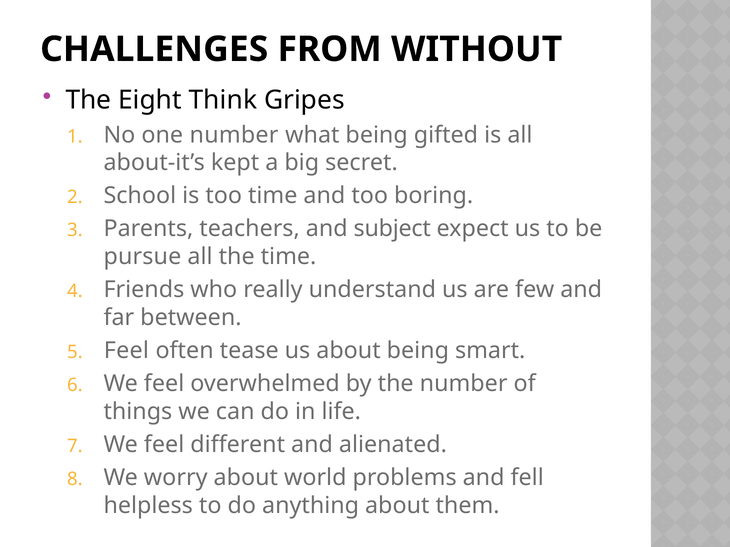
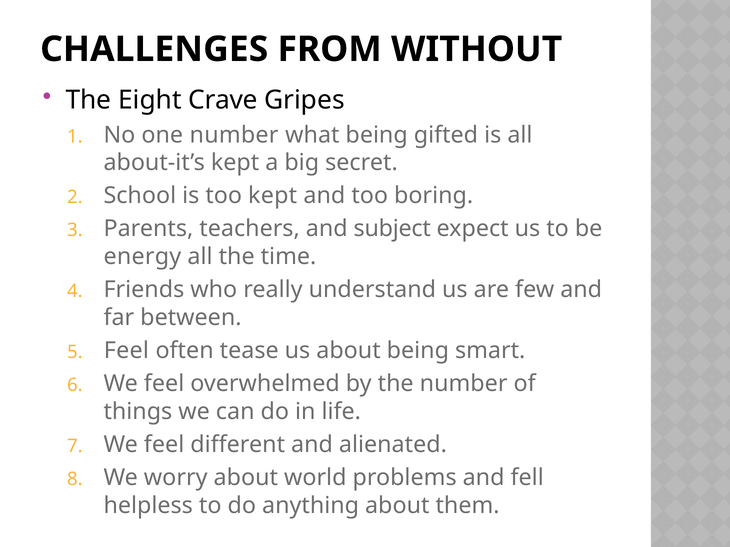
Think: Think -> Crave
too time: time -> kept
pursue: pursue -> energy
